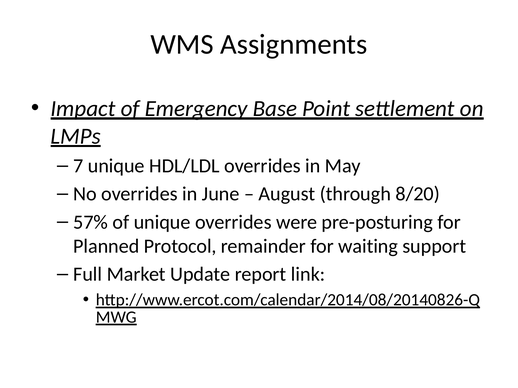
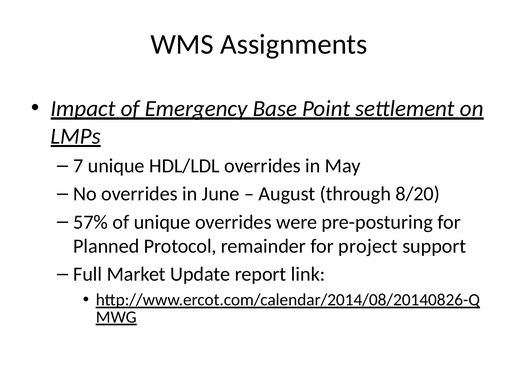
waiting: waiting -> project
